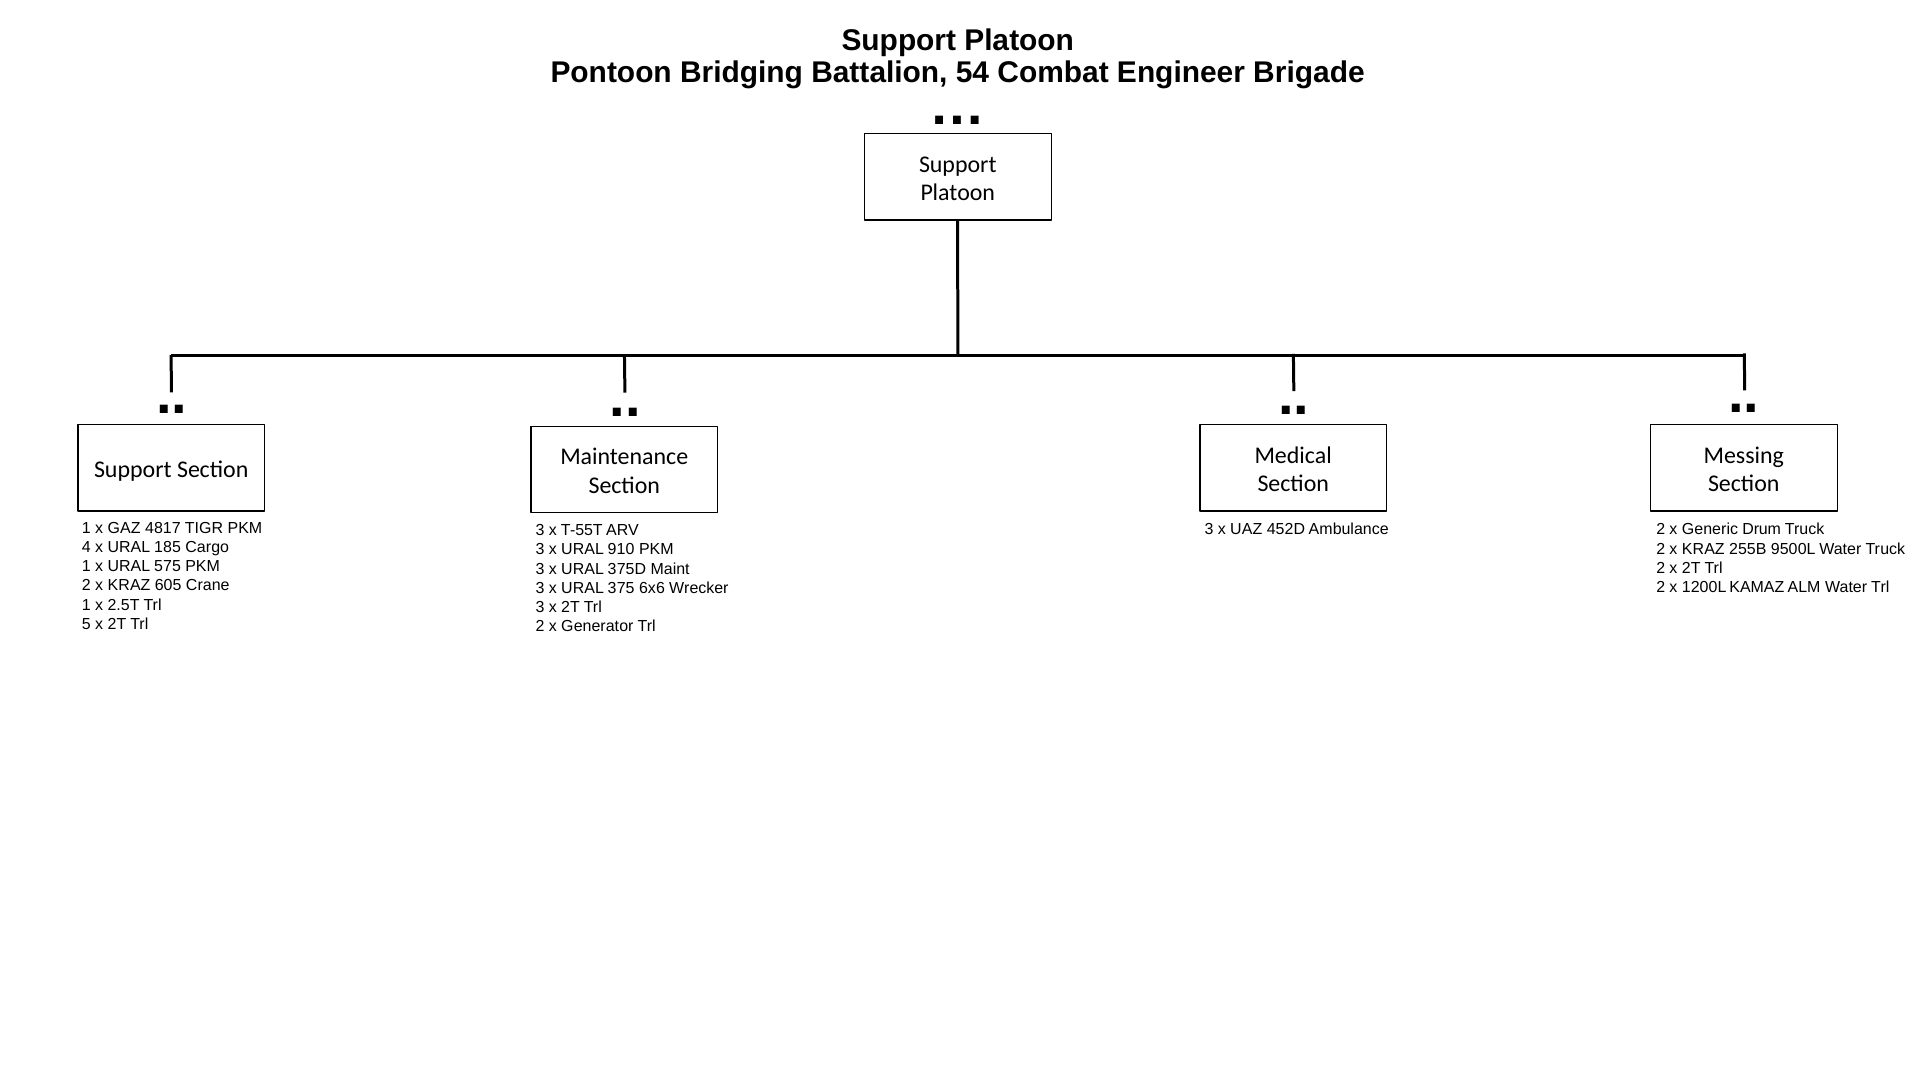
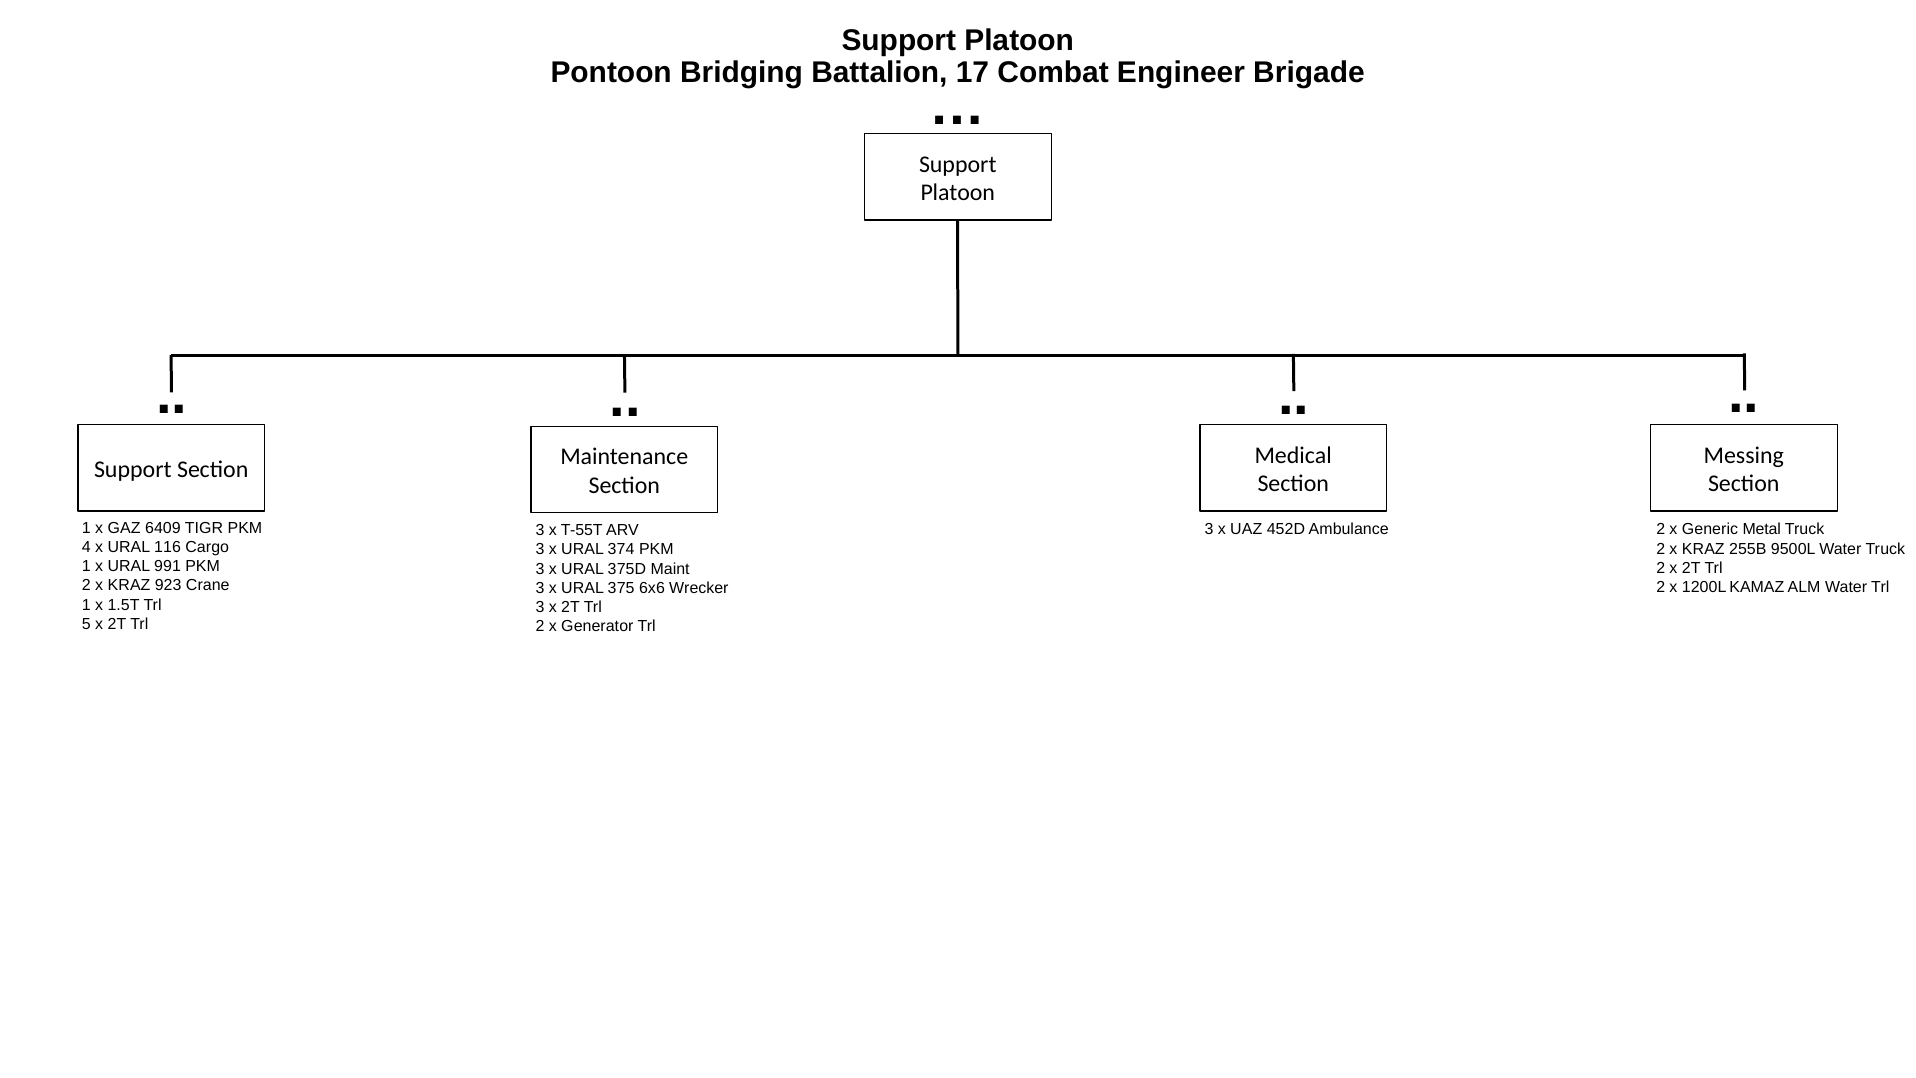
54: 54 -> 17
4817: 4817 -> 6409
Drum: Drum -> Metal
185: 185 -> 116
910: 910 -> 374
575: 575 -> 991
605: 605 -> 923
2.5T: 2.5T -> 1.5T
